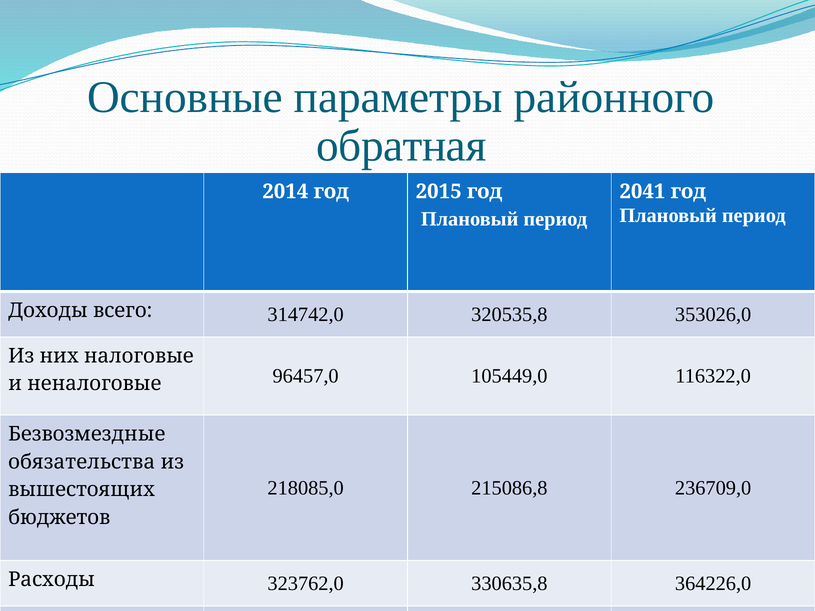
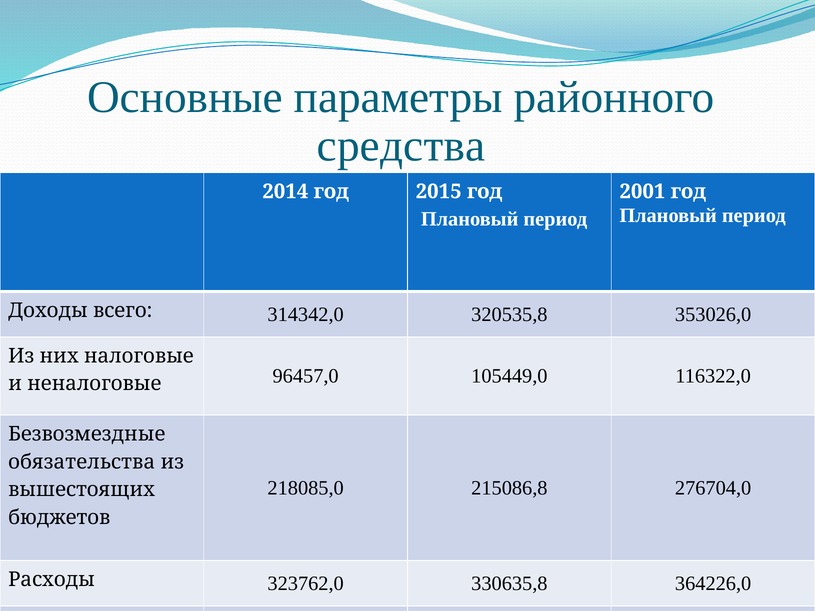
обратная: обратная -> средства
2041: 2041 -> 2001
314742,0: 314742,0 -> 314342,0
236709,0: 236709,0 -> 276704,0
